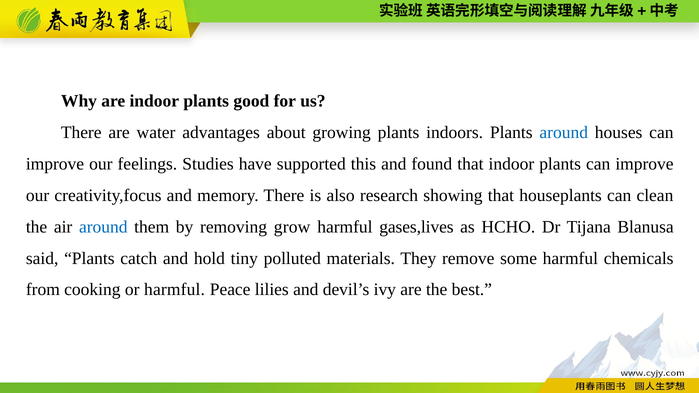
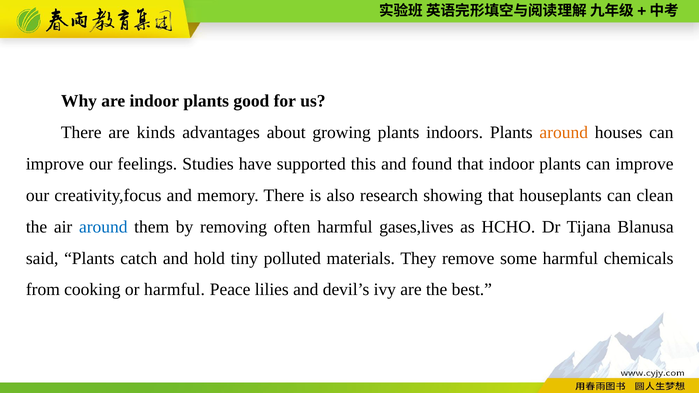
water: water -> kinds
around at (564, 133) colour: blue -> orange
grow: grow -> often
